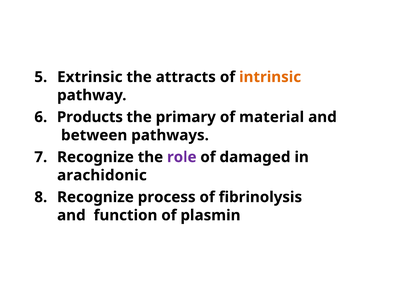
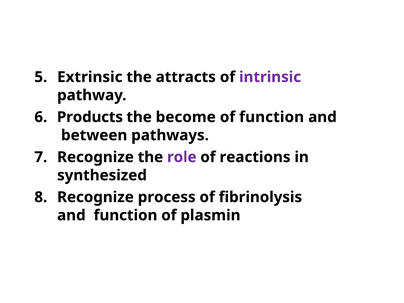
intrinsic colour: orange -> purple
primary: primary -> become
of material: material -> function
damaged: damaged -> reactions
arachidonic: arachidonic -> synthesized
